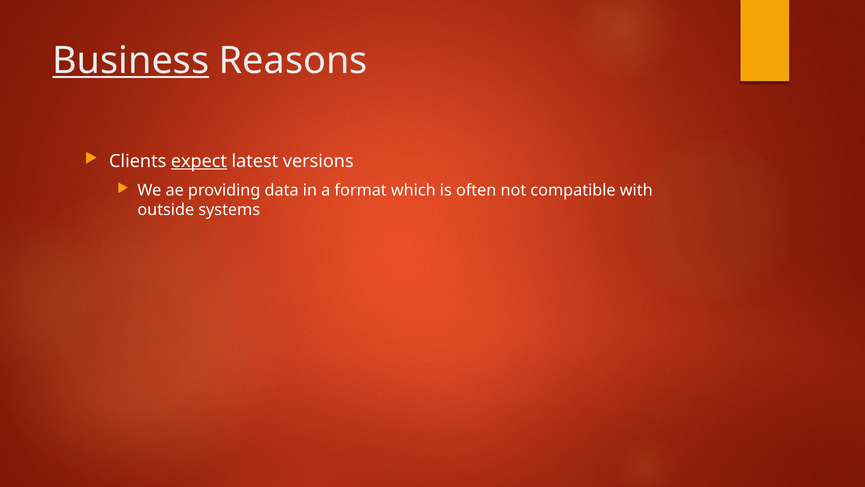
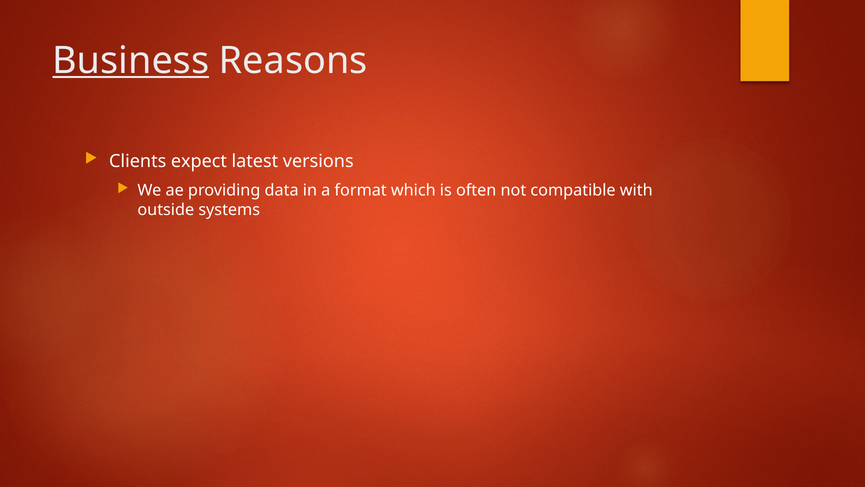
expect underline: present -> none
